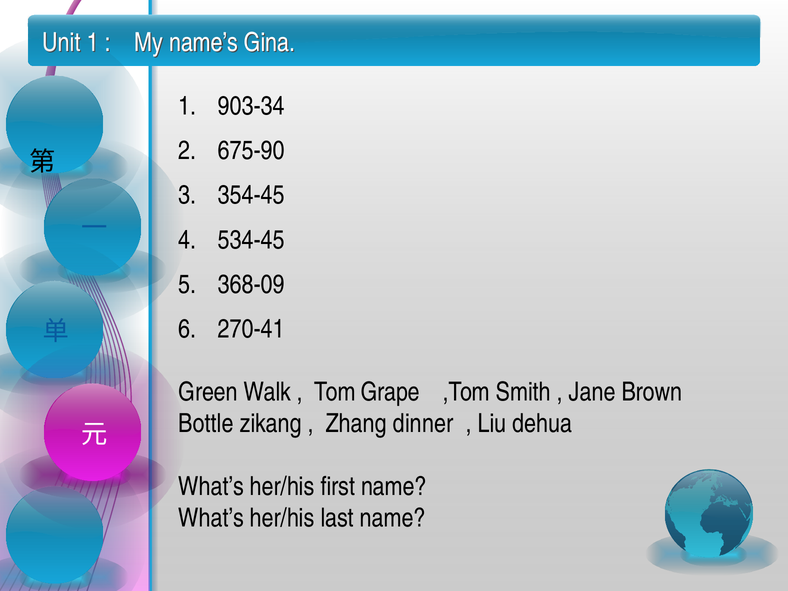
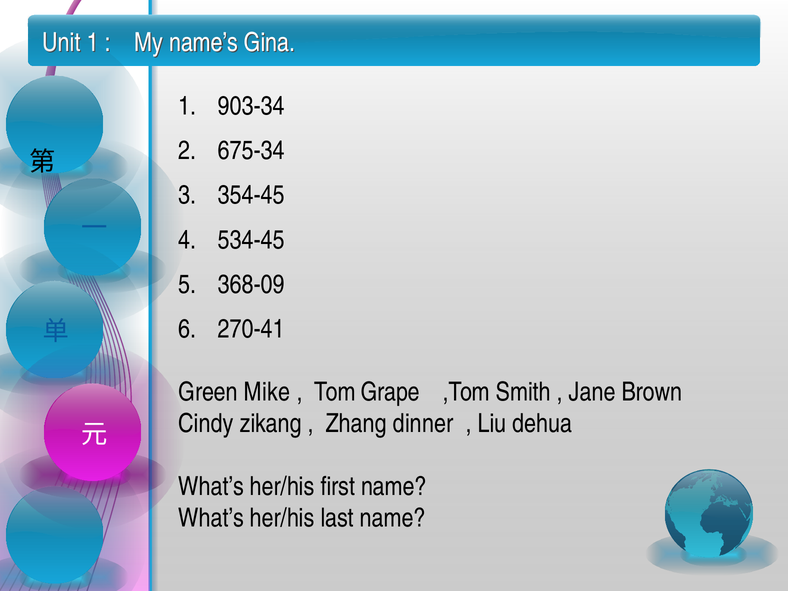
675-90: 675-90 -> 675-34
Walk: Walk -> Mike
Bottle: Bottle -> Cindy
